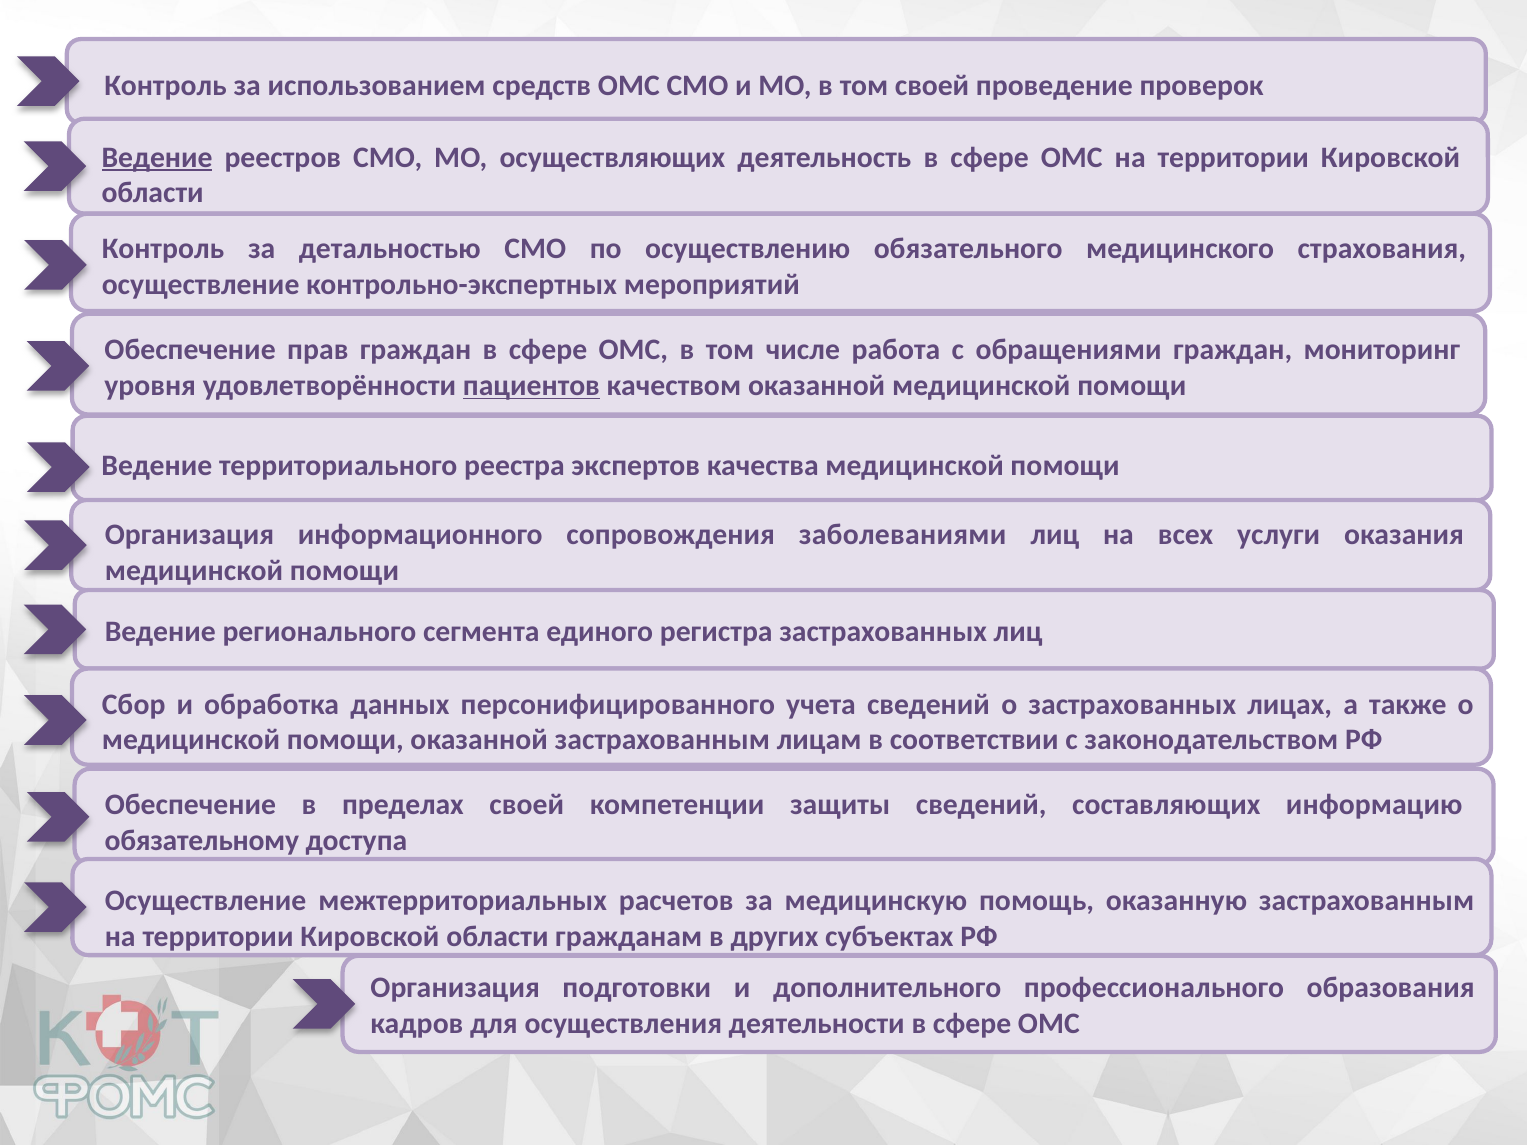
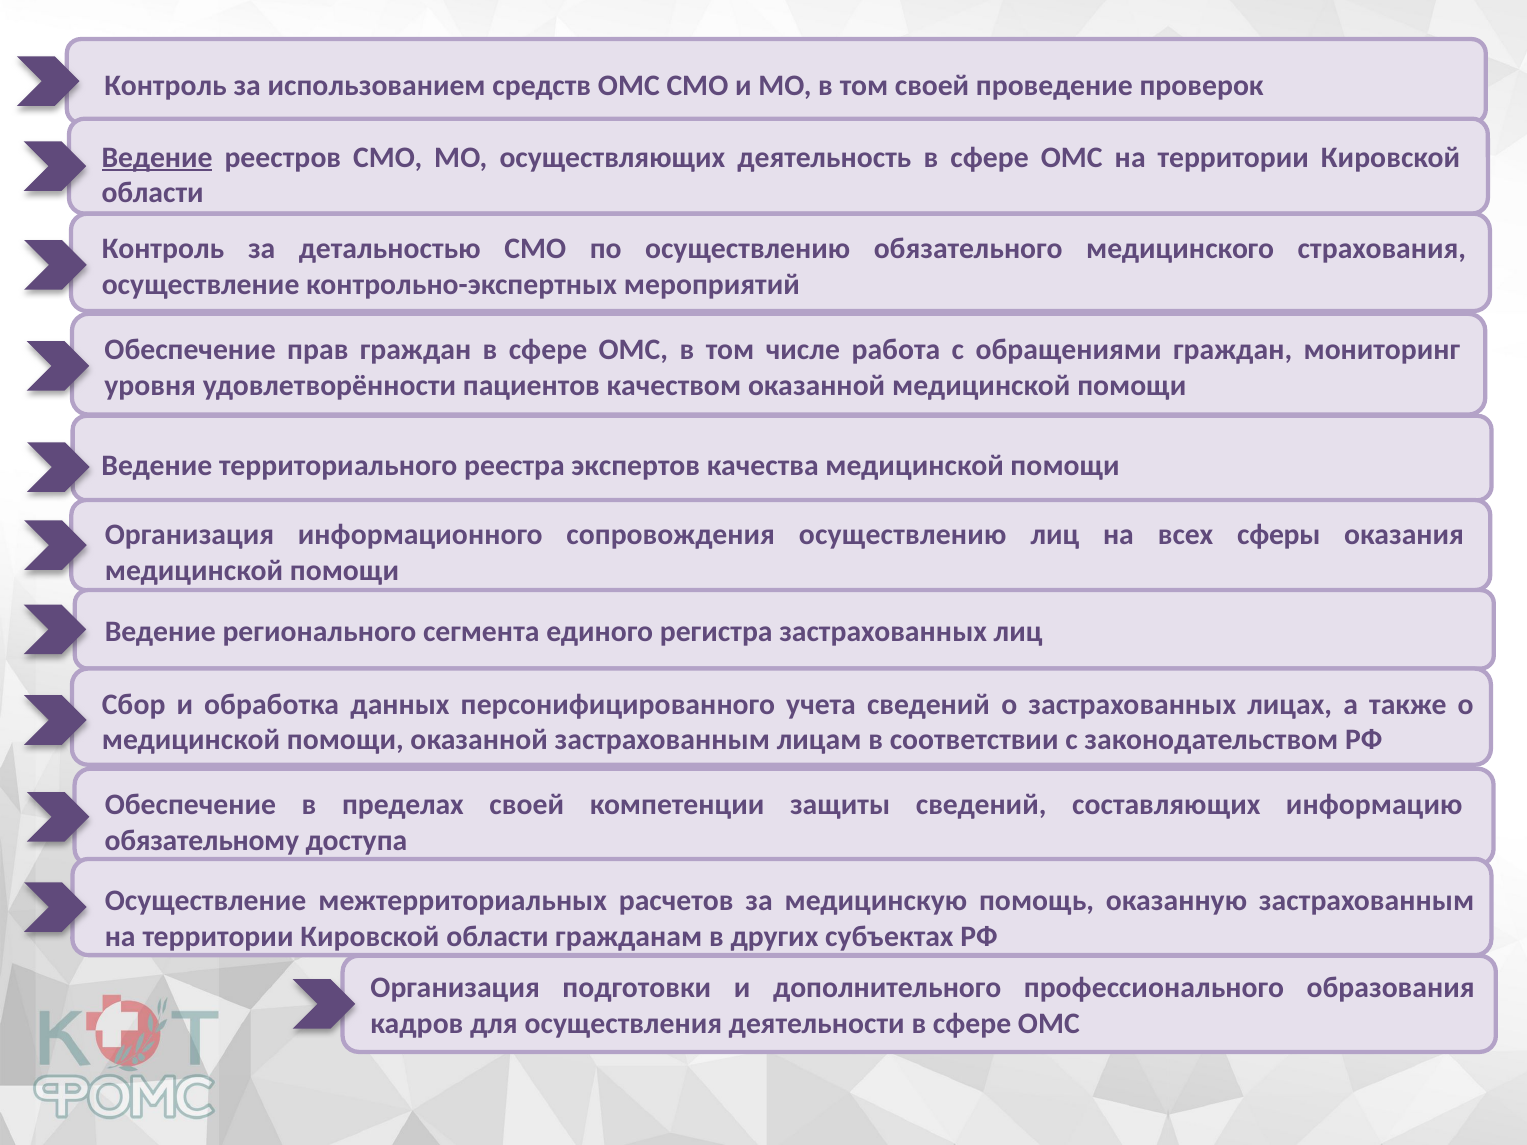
пациентов underline: present -> none
сопровождения заболеваниями: заболеваниями -> осуществлению
услуги: услуги -> сферы
